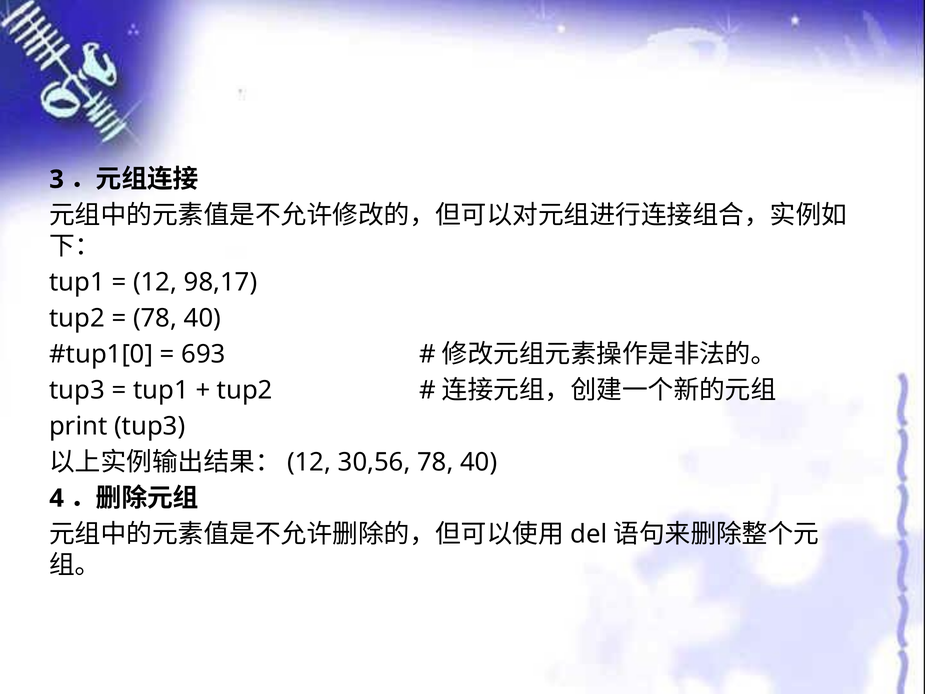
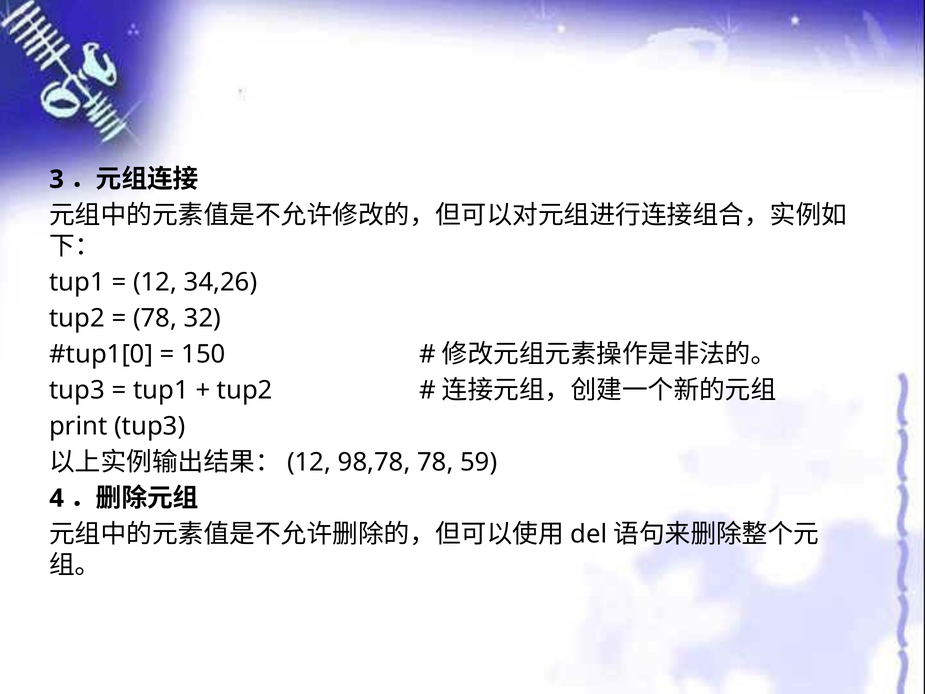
98,17: 98,17 -> 34,26
40 at (202, 318): 40 -> 32
693: 693 -> 150
30,56: 30,56 -> 98,78
40 at (479, 462): 40 -> 59
